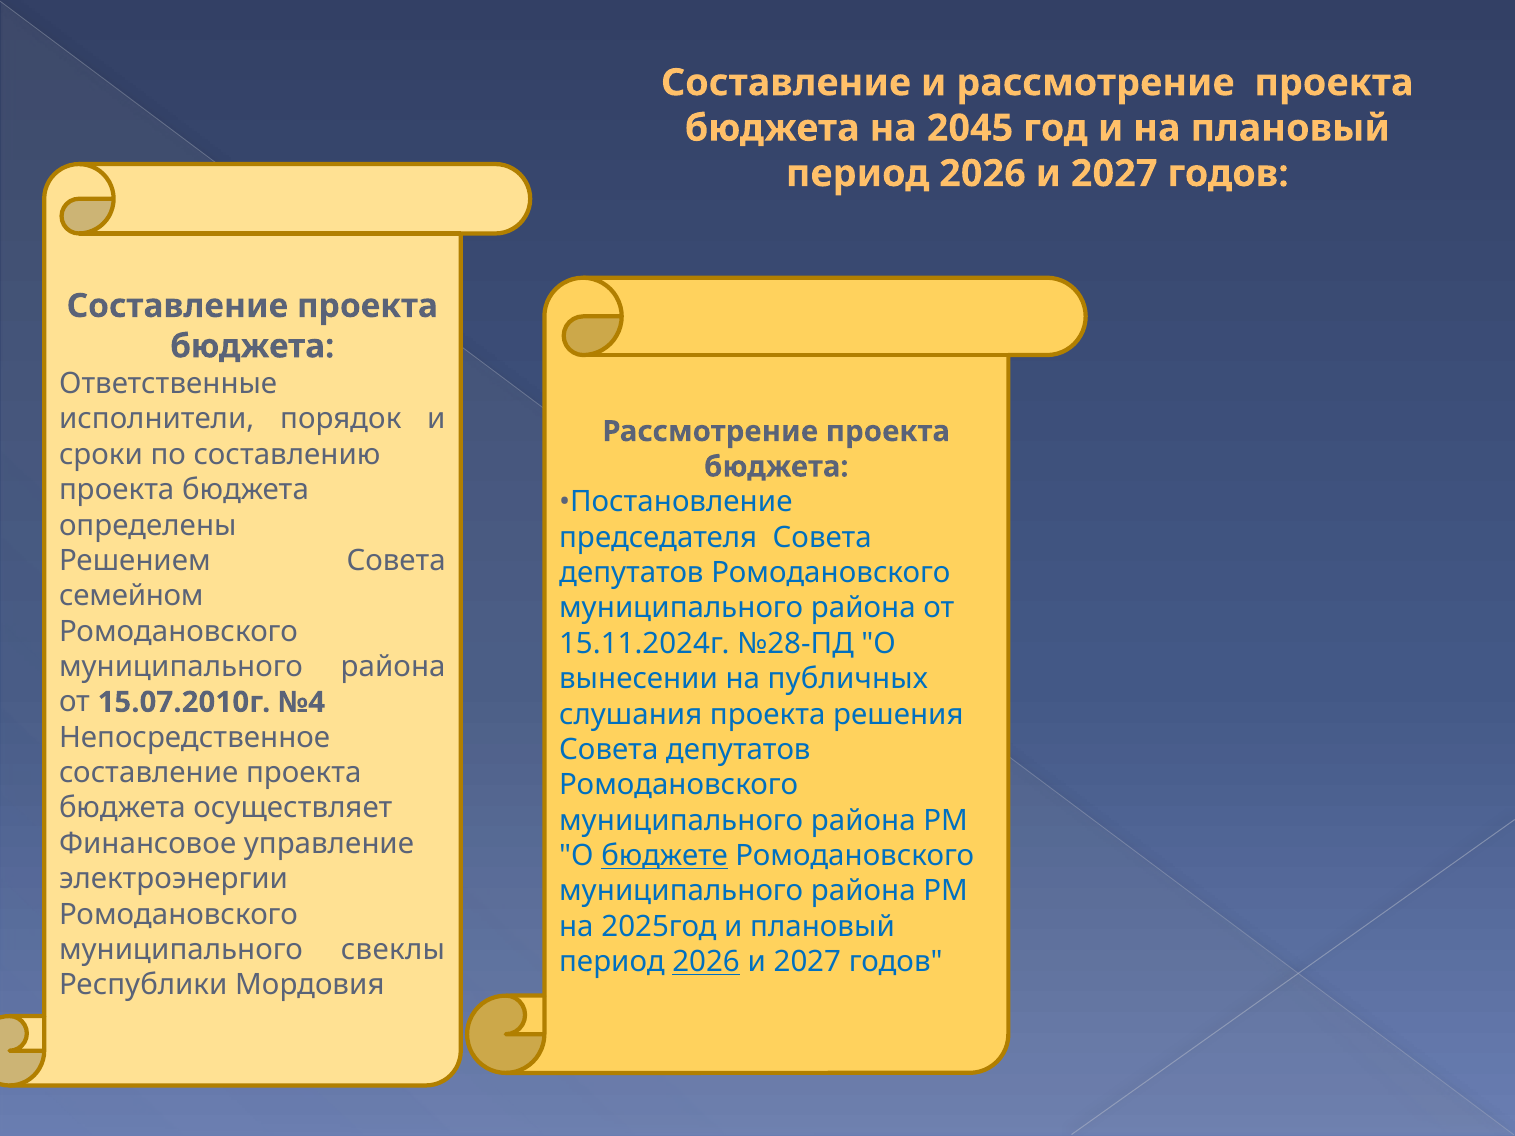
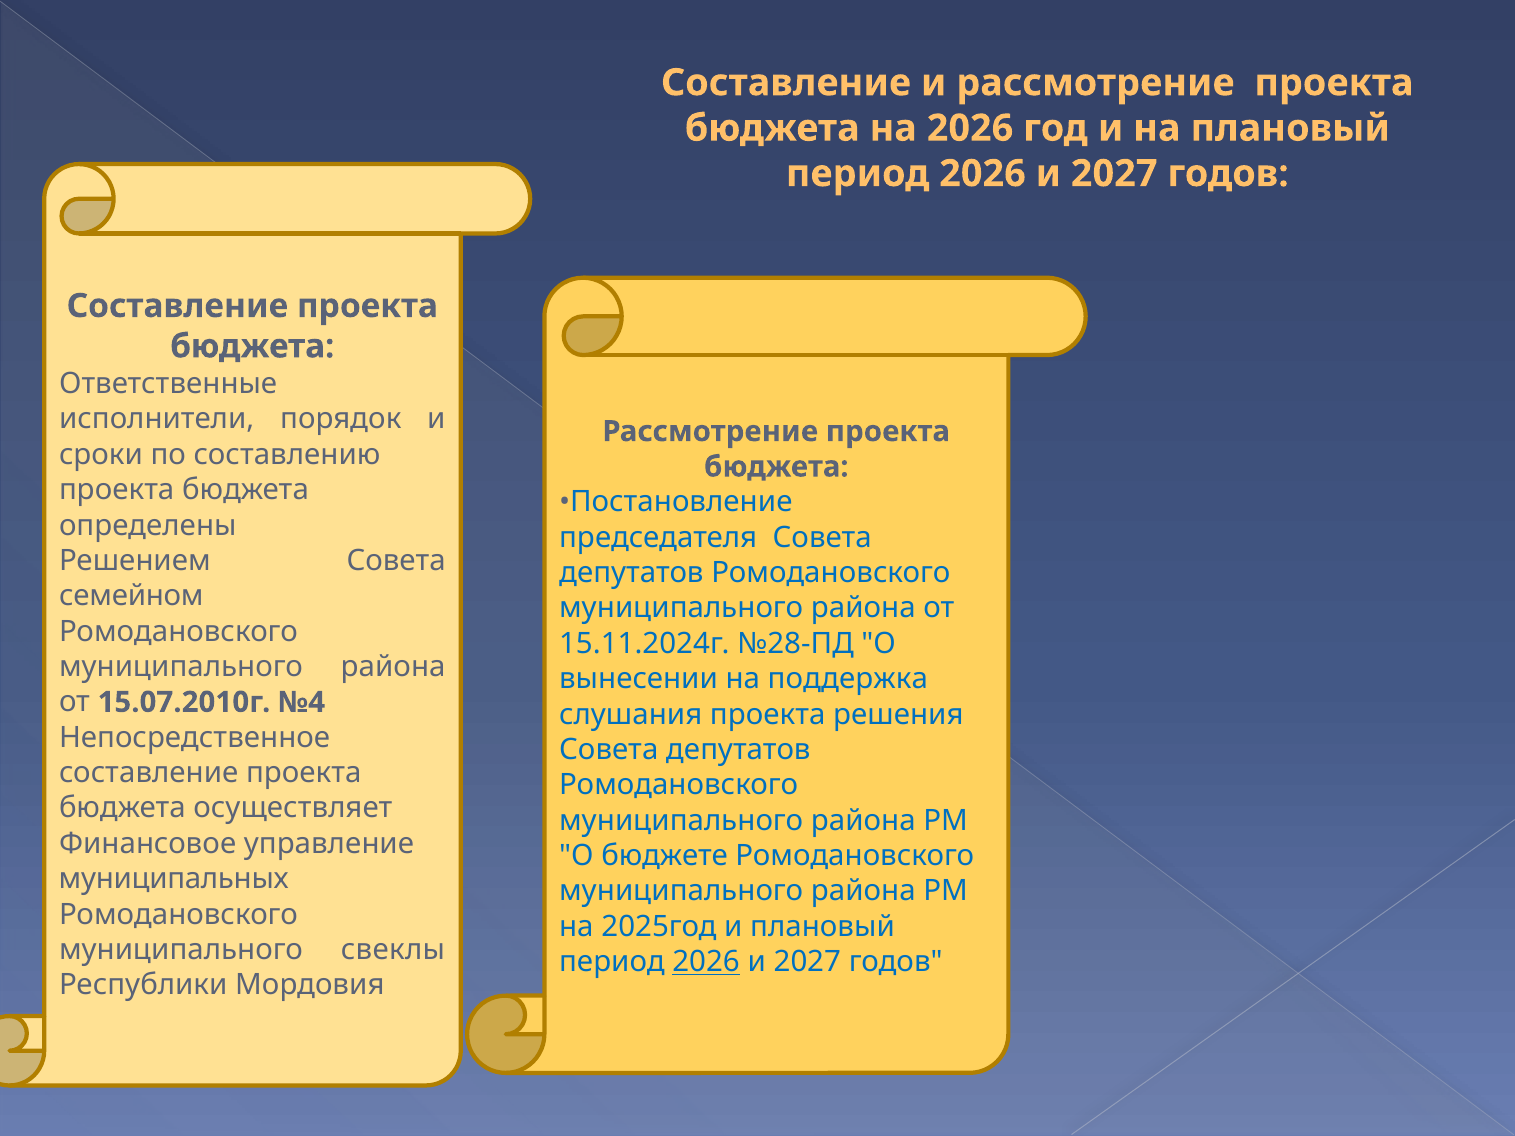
на 2045: 2045 -> 2026
публичных: публичных -> поддержка
бюджете underline: present -> none
электроэнергии: электроэнергии -> муниципальных
